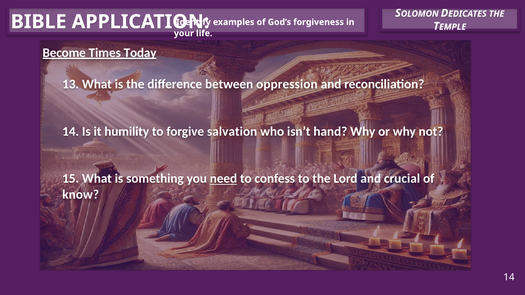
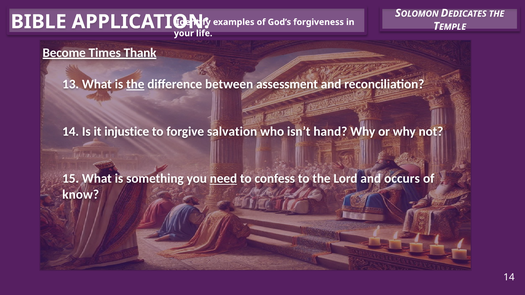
Today: Today -> Thank
the at (135, 84) underline: none -> present
oppression: oppression -> assessment
humility: humility -> injustice
crucial: crucial -> occurs
